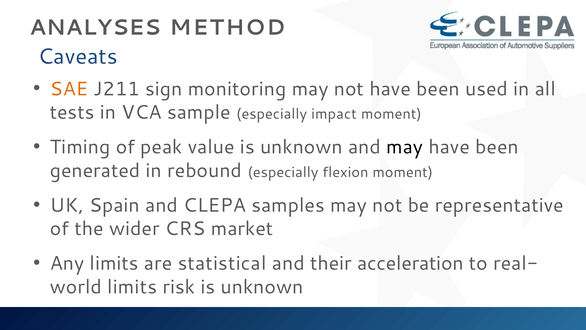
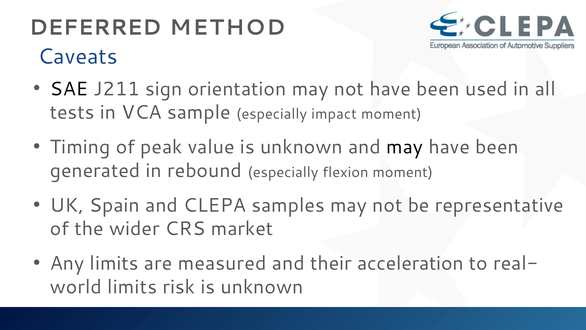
ANALYSES: ANALYSES -> DEFERRED
SAE colour: orange -> black
monitoring: monitoring -> orientation
statistical: statistical -> measured
